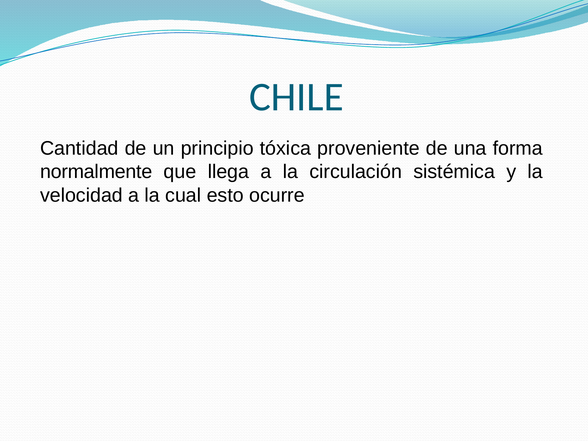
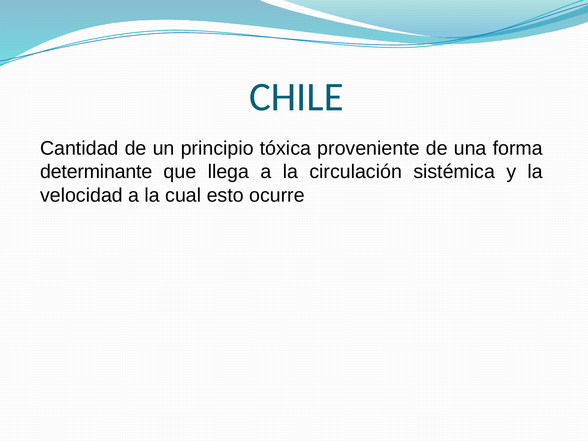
normalmente: normalmente -> determinante
